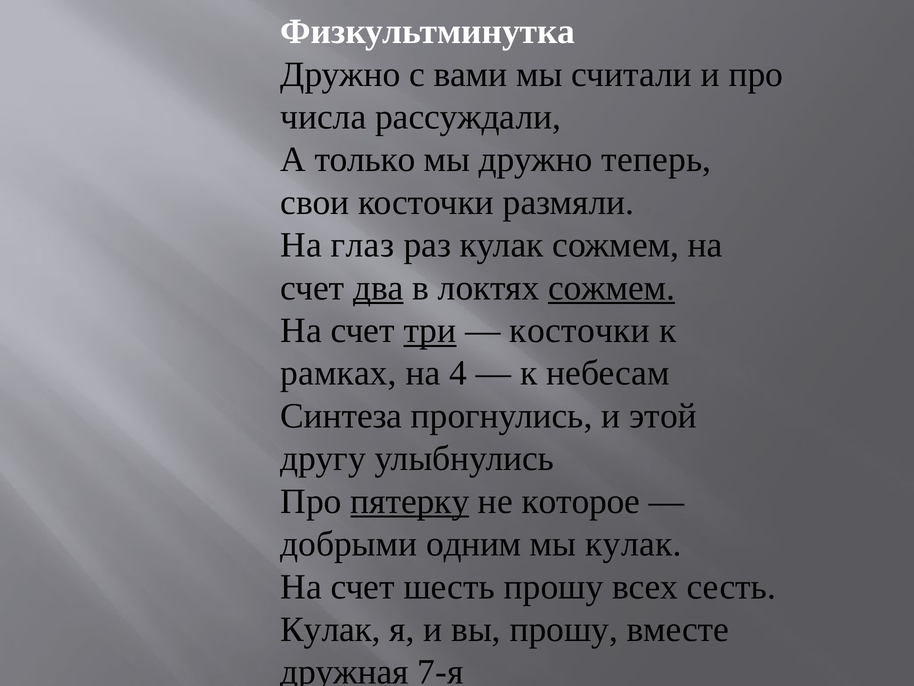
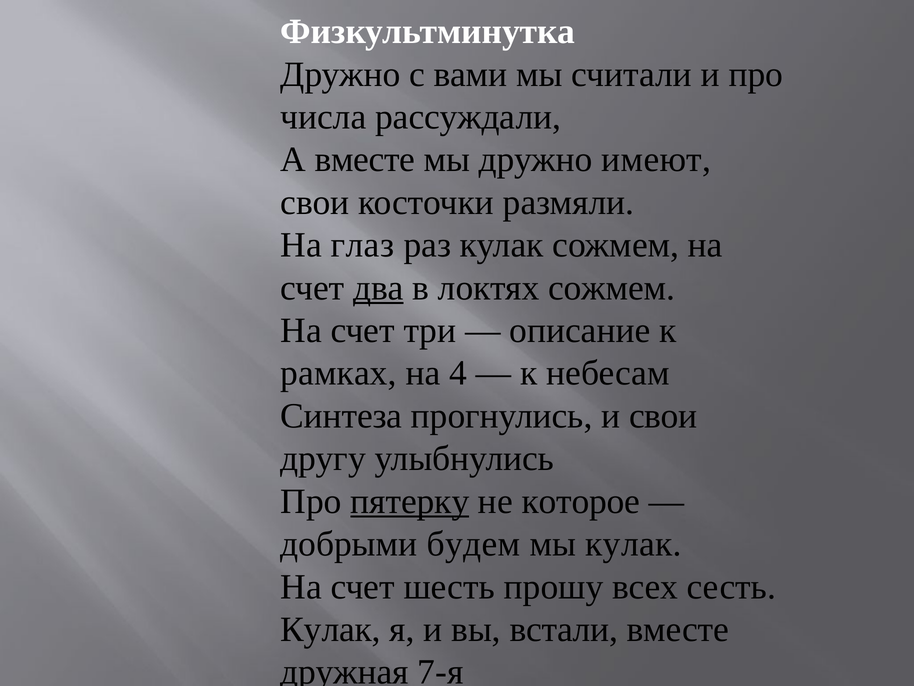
А только: только -> вместе
теперь: теперь -> имеют
сожмем at (612, 288) underline: present -> none
три underline: present -> none
косточки at (580, 330): косточки -> описание
и этой: этой -> свои
одним: одним -> будем
вы прошу: прошу -> встали
